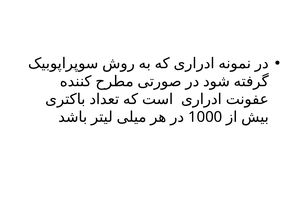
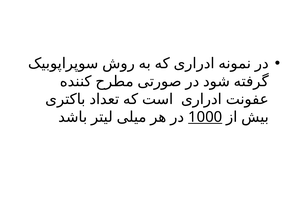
1000 underline: none -> present
